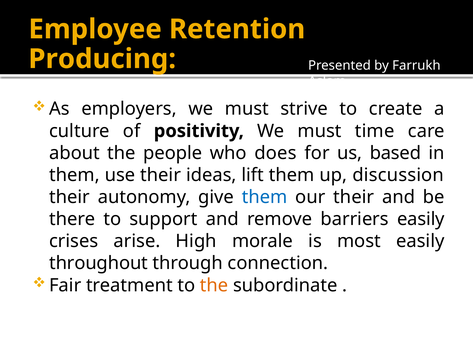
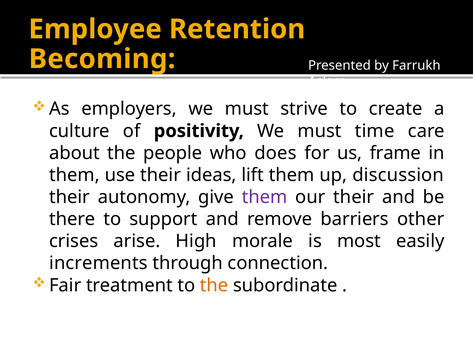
Producing: Producing -> Becoming
based: based -> frame
them at (265, 197) colour: blue -> purple
barriers easily: easily -> other
throughout: throughout -> increments
